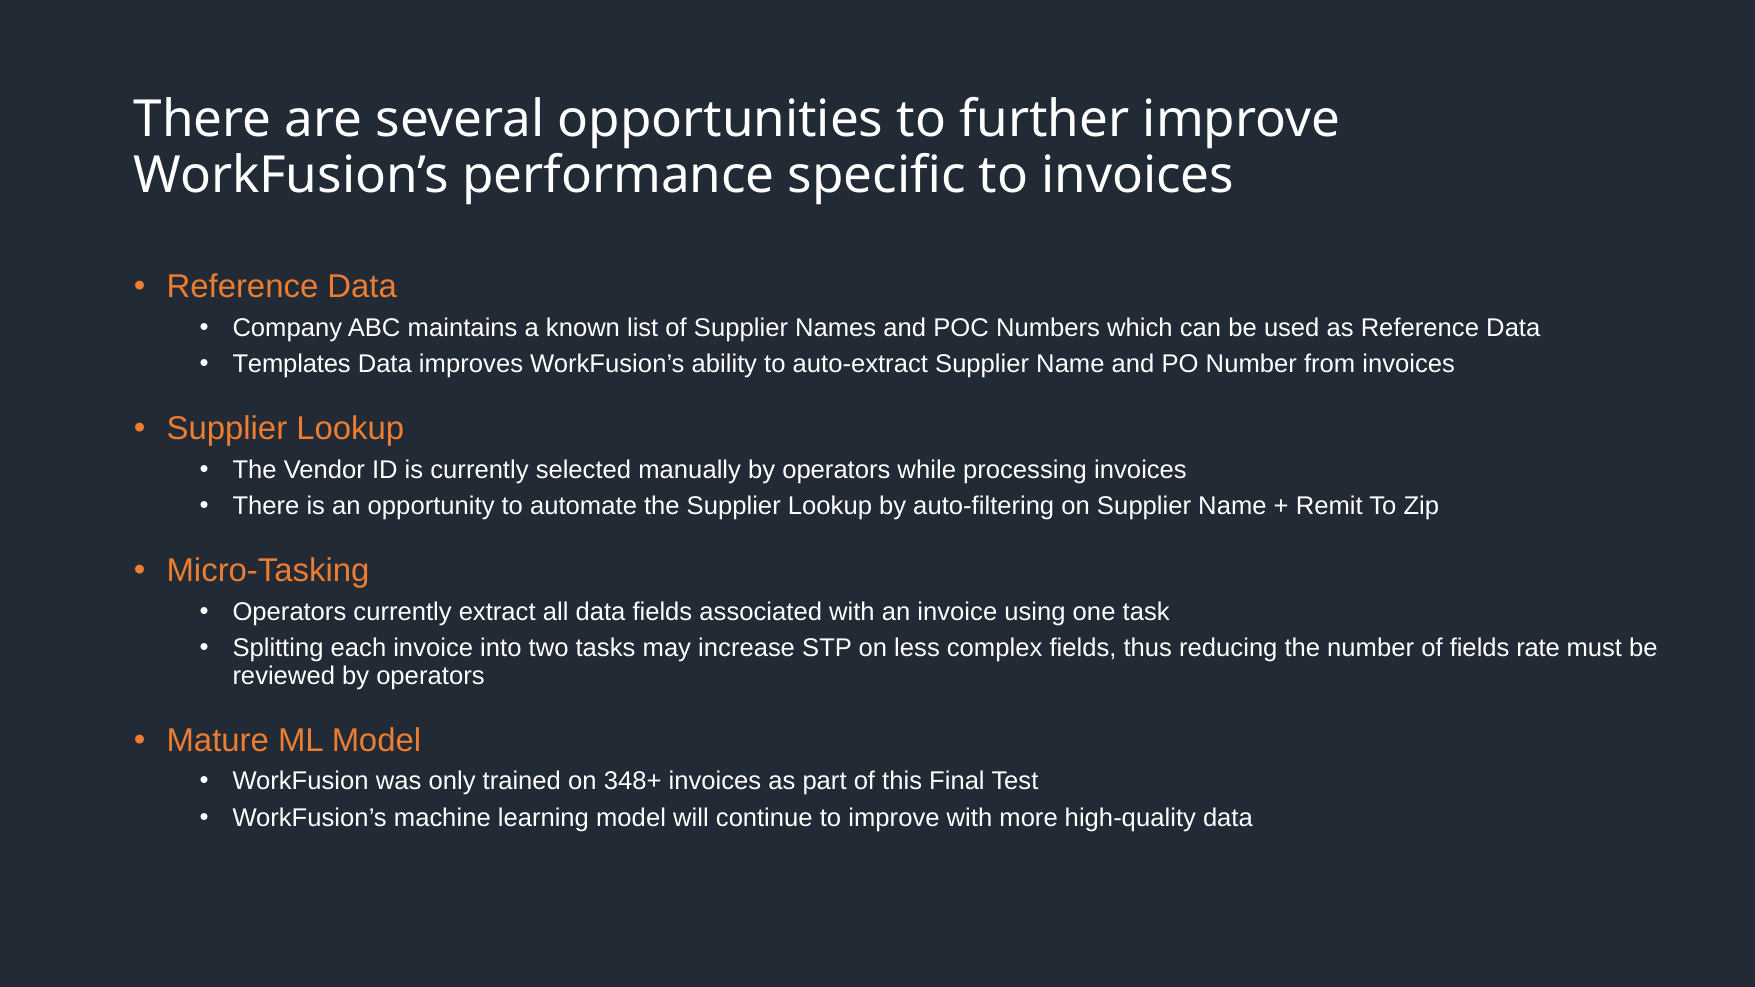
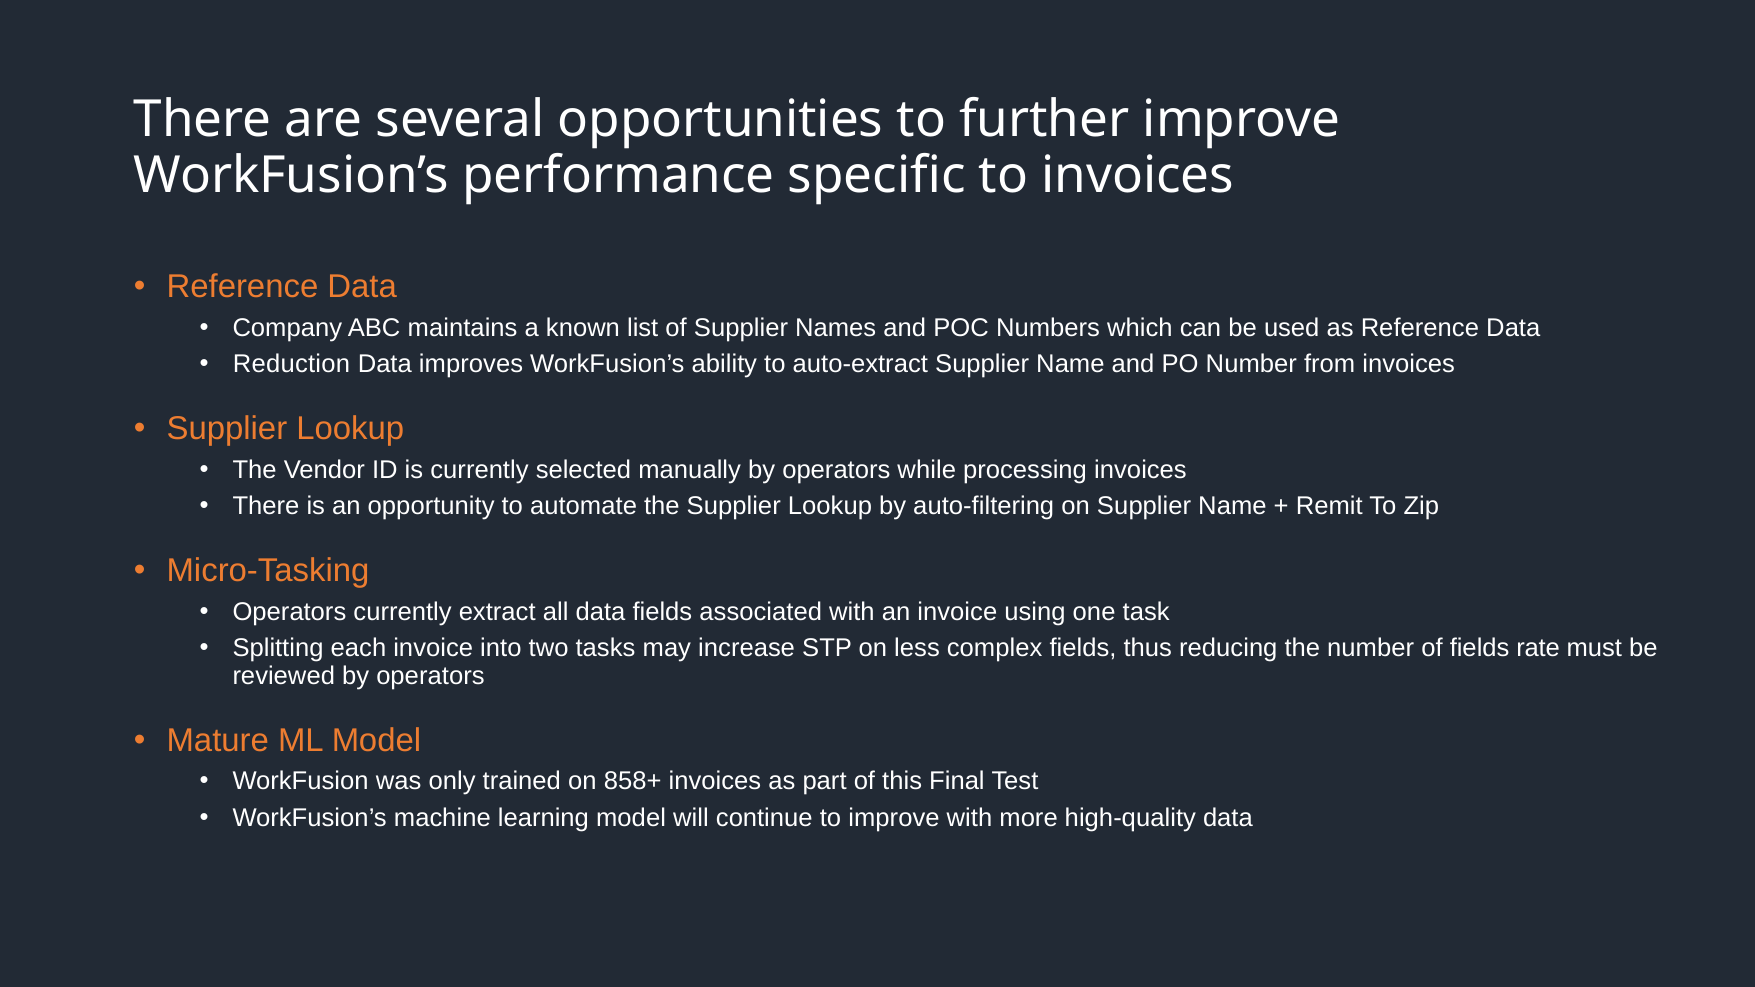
Templates: Templates -> Reduction
348+: 348+ -> 858+
